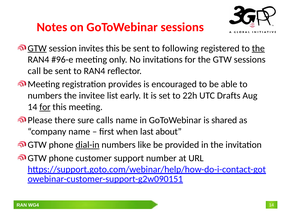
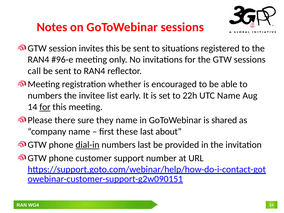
GTW at (37, 48) underline: present -> none
following: following -> situations
the at (258, 48) underline: present -> none
provides: provides -> whether
UTC Drafts: Drafts -> Name
calls: calls -> they
when: when -> these
numbers like: like -> last
